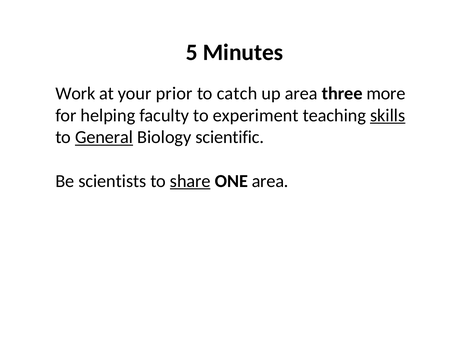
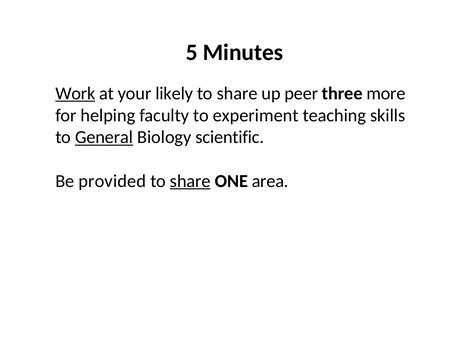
Work underline: none -> present
prior: prior -> likely
catch at (237, 93): catch -> share
up area: area -> peer
skills underline: present -> none
scientists: scientists -> provided
